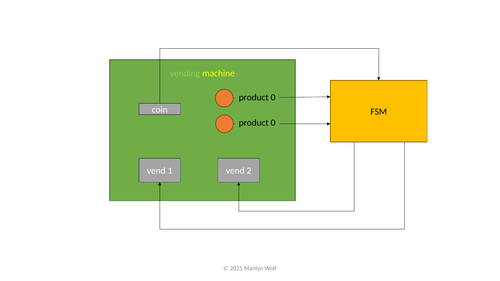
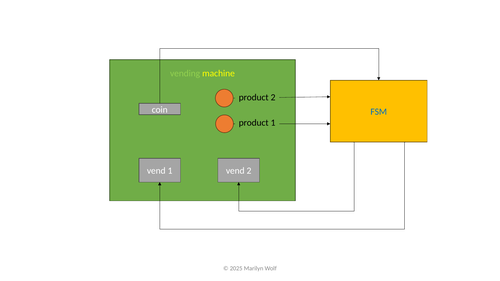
0 at (273, 97): 0 -> 2
FSM colour: black -> blue
0 at (273, 123): 0 -> 1
